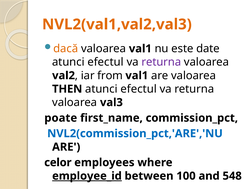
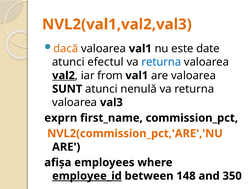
returna at (161, 62) colour: purple -> blue
val2 underline: none -> present
THEN: THEN -> SUNT
efectul at (139, 89): efectul -> nenulă
poate: poate -> exprn
NVL2(commission_pct,'ARE','NU colour: blue -> orange
celor: celor -> afişa
100: 100 -> 148
548: 548 -> 350
